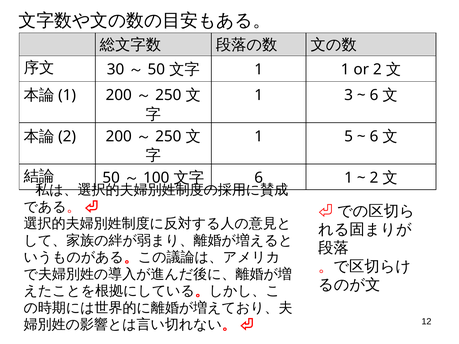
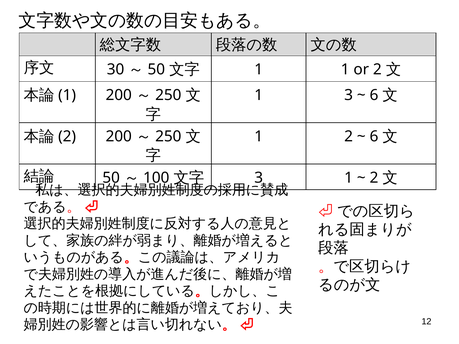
1 5: 5 -> 2
6 at (259, 178): 6 -> 3
